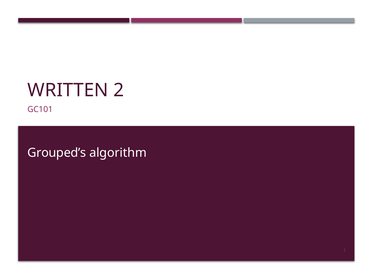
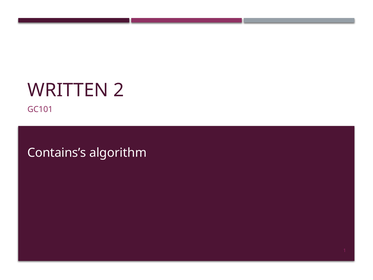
Grouped’s: Grouped’s -> Contains’s
